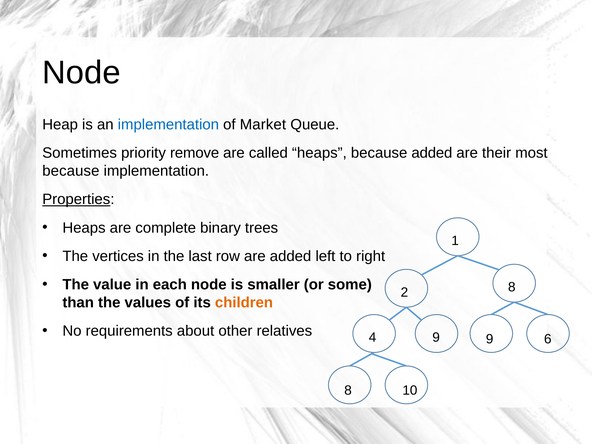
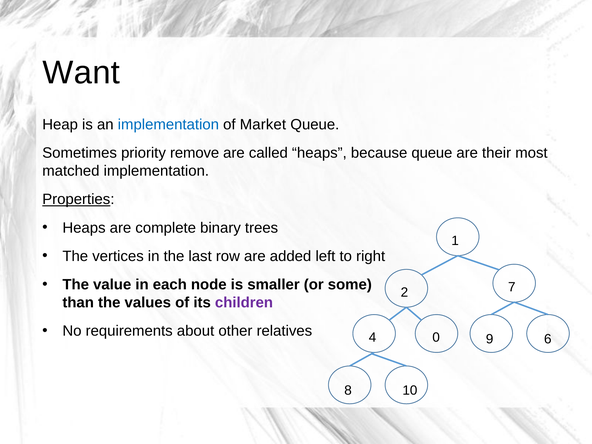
Node at (81, 73): Node -> Want
because added: added -> queue
because at (71, 171): because -> matched
2 8: 8 -> 7
children colour: orange -> purple
4 9: 9 -> 0
